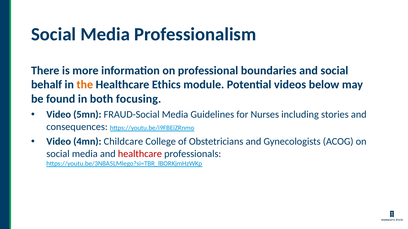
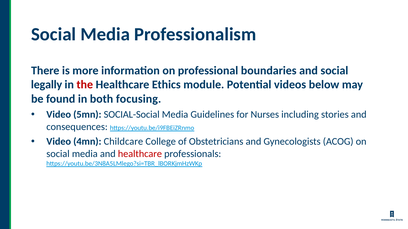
behalf: behalf -> legally
the colour: orange -> red
FRAUD-Social: FRAUD-Social -> SOCIAL-Social
